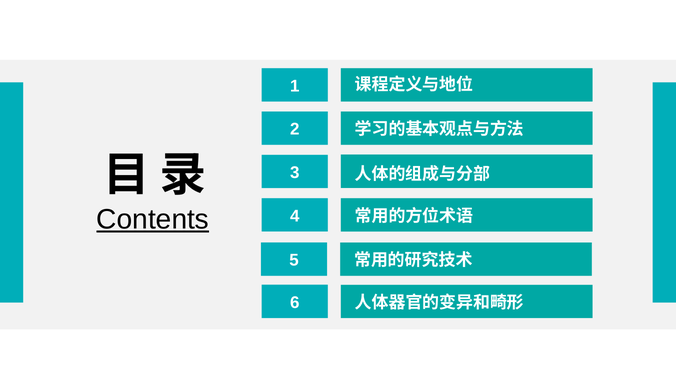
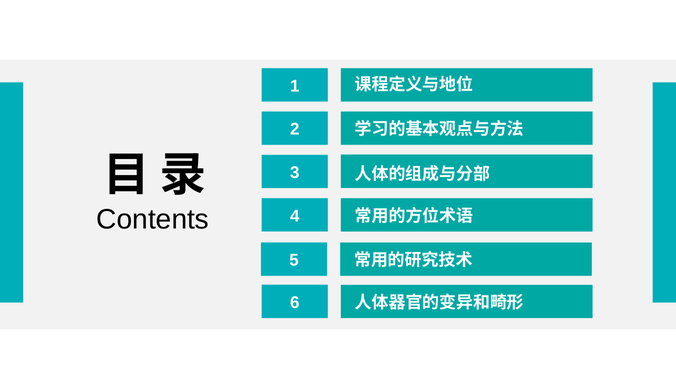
Contents underline: present -> none
